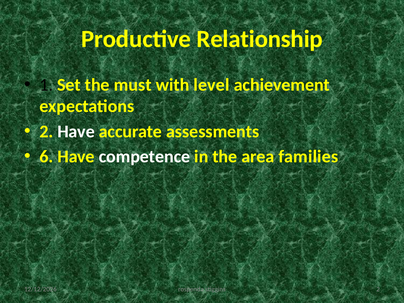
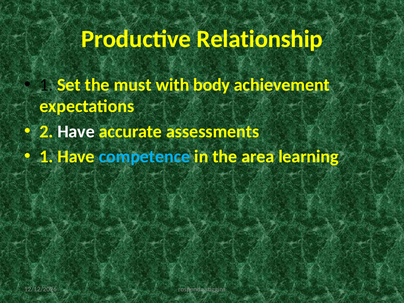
level: level -> body
6 at (46, 157): 6 -> 1
competence colour: white -> light blue
families: families -> learning
